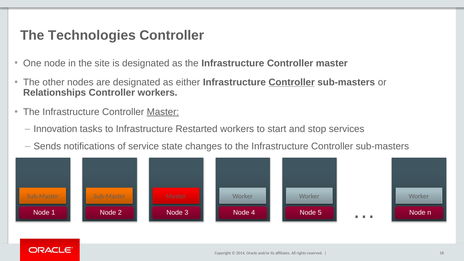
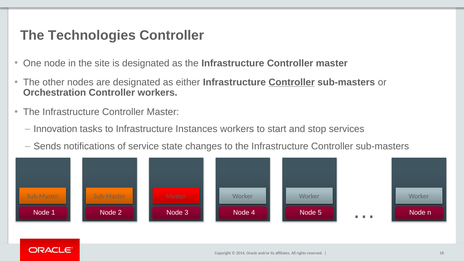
Relationships: Relationships -> Orchestration
Master at (163, 112) underline: present -> none
Restarted: Restarted -> Instances
